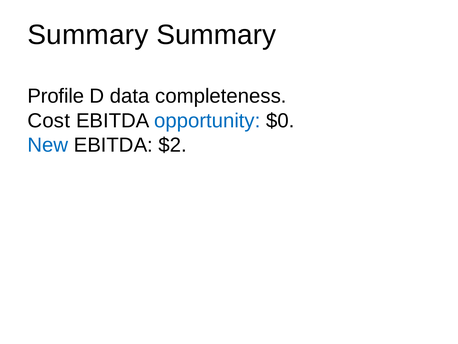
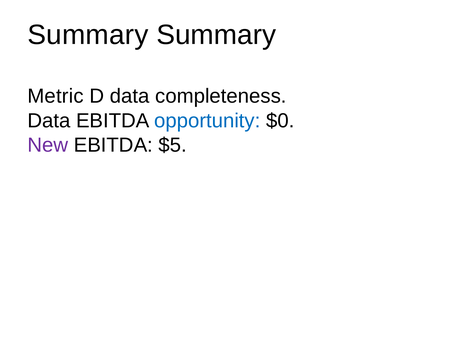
Profile: Profile -> Metric
Cost at (49, 120): Cost -> Data
New colour: blue -> purple
$2: $2 -> $5
